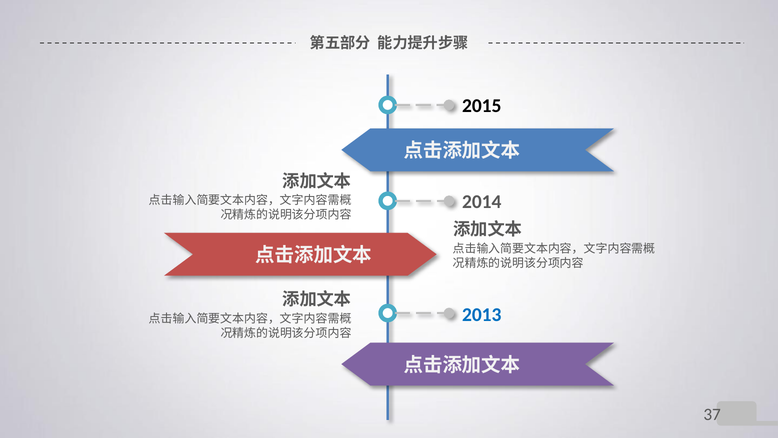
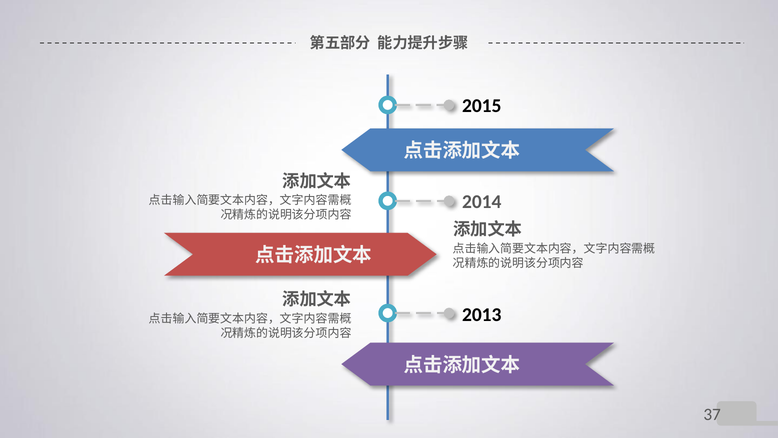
2013 colour: blue -> black
